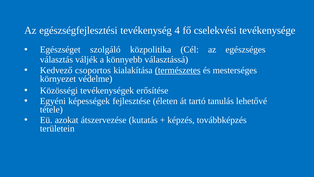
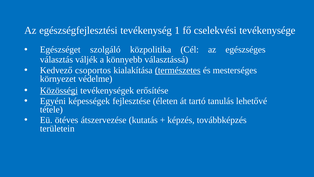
4: 4 -> 1
Közösségi underline: none -> present
azokat: azokat -> ötéves
